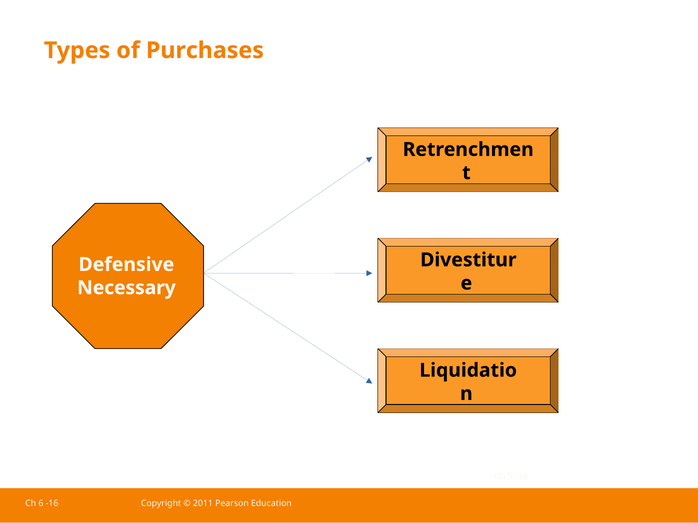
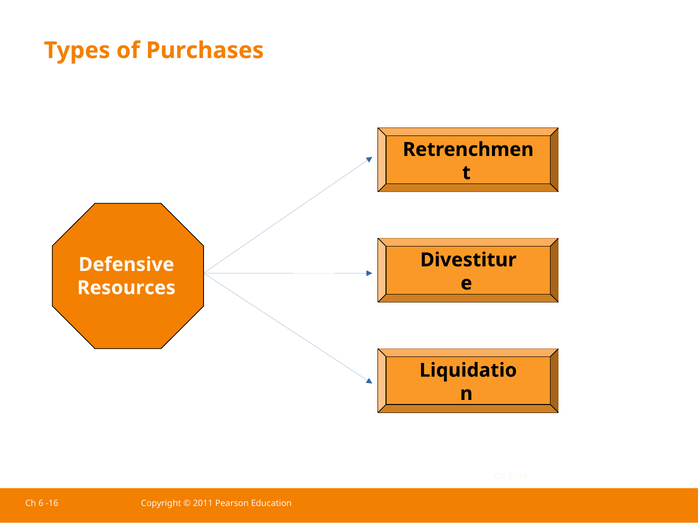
Necessary: Necessary -> Resources
